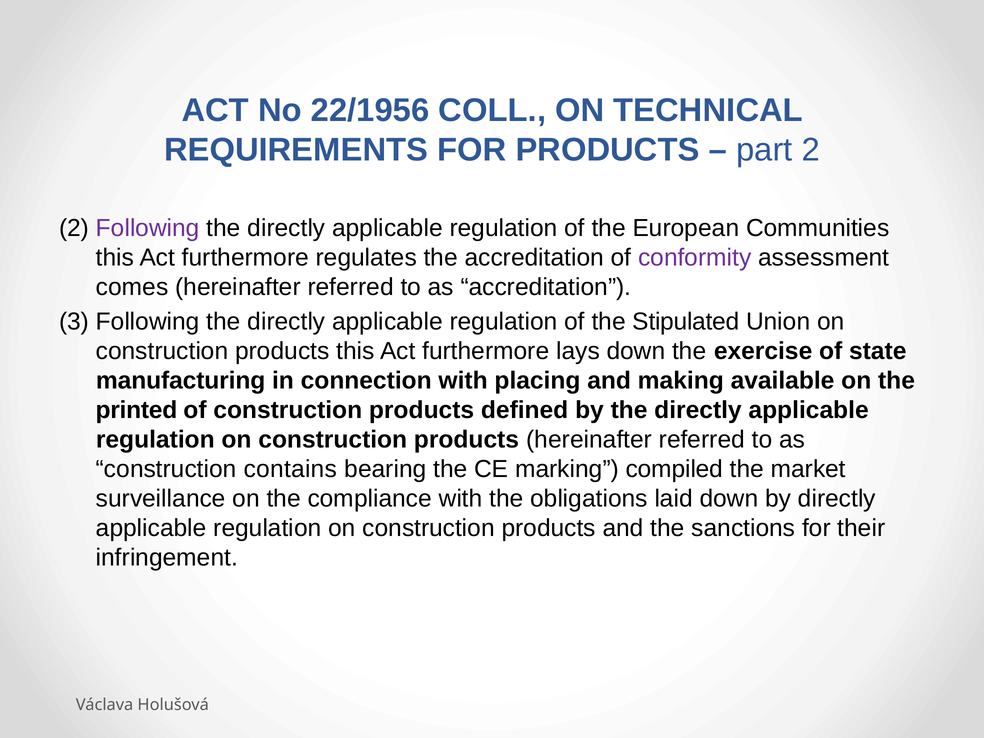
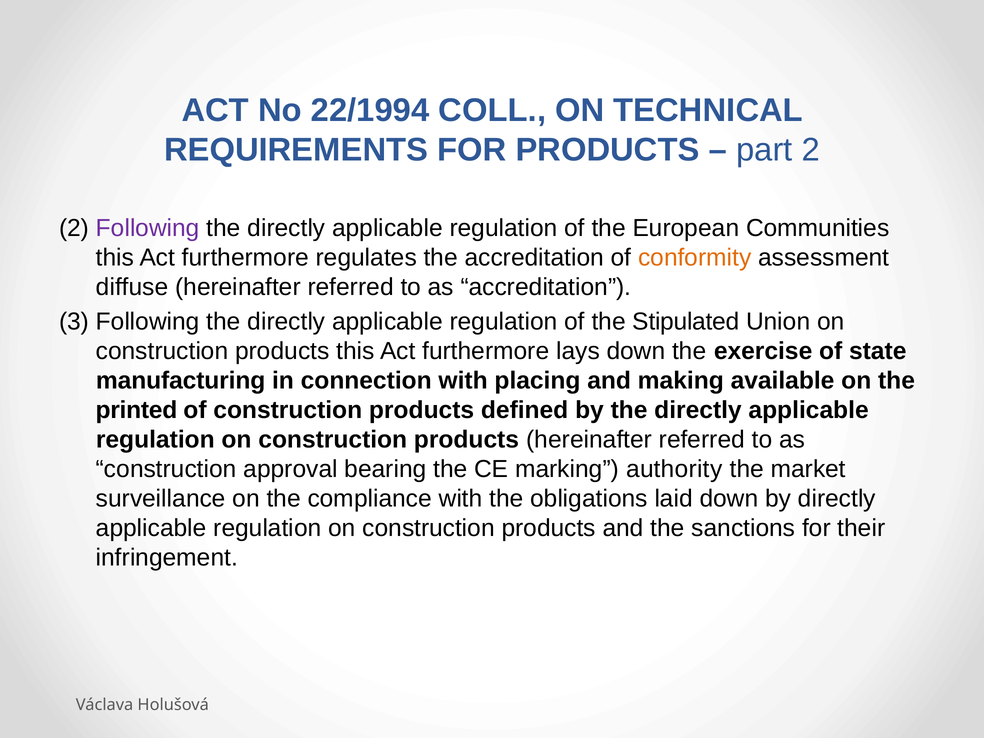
22/1956: 22/1956 -> 22/1994
conformity colour: purple -> orange
comes: comes -> diffuse
contains: contains -> approval
compiled: compiled -> authority
